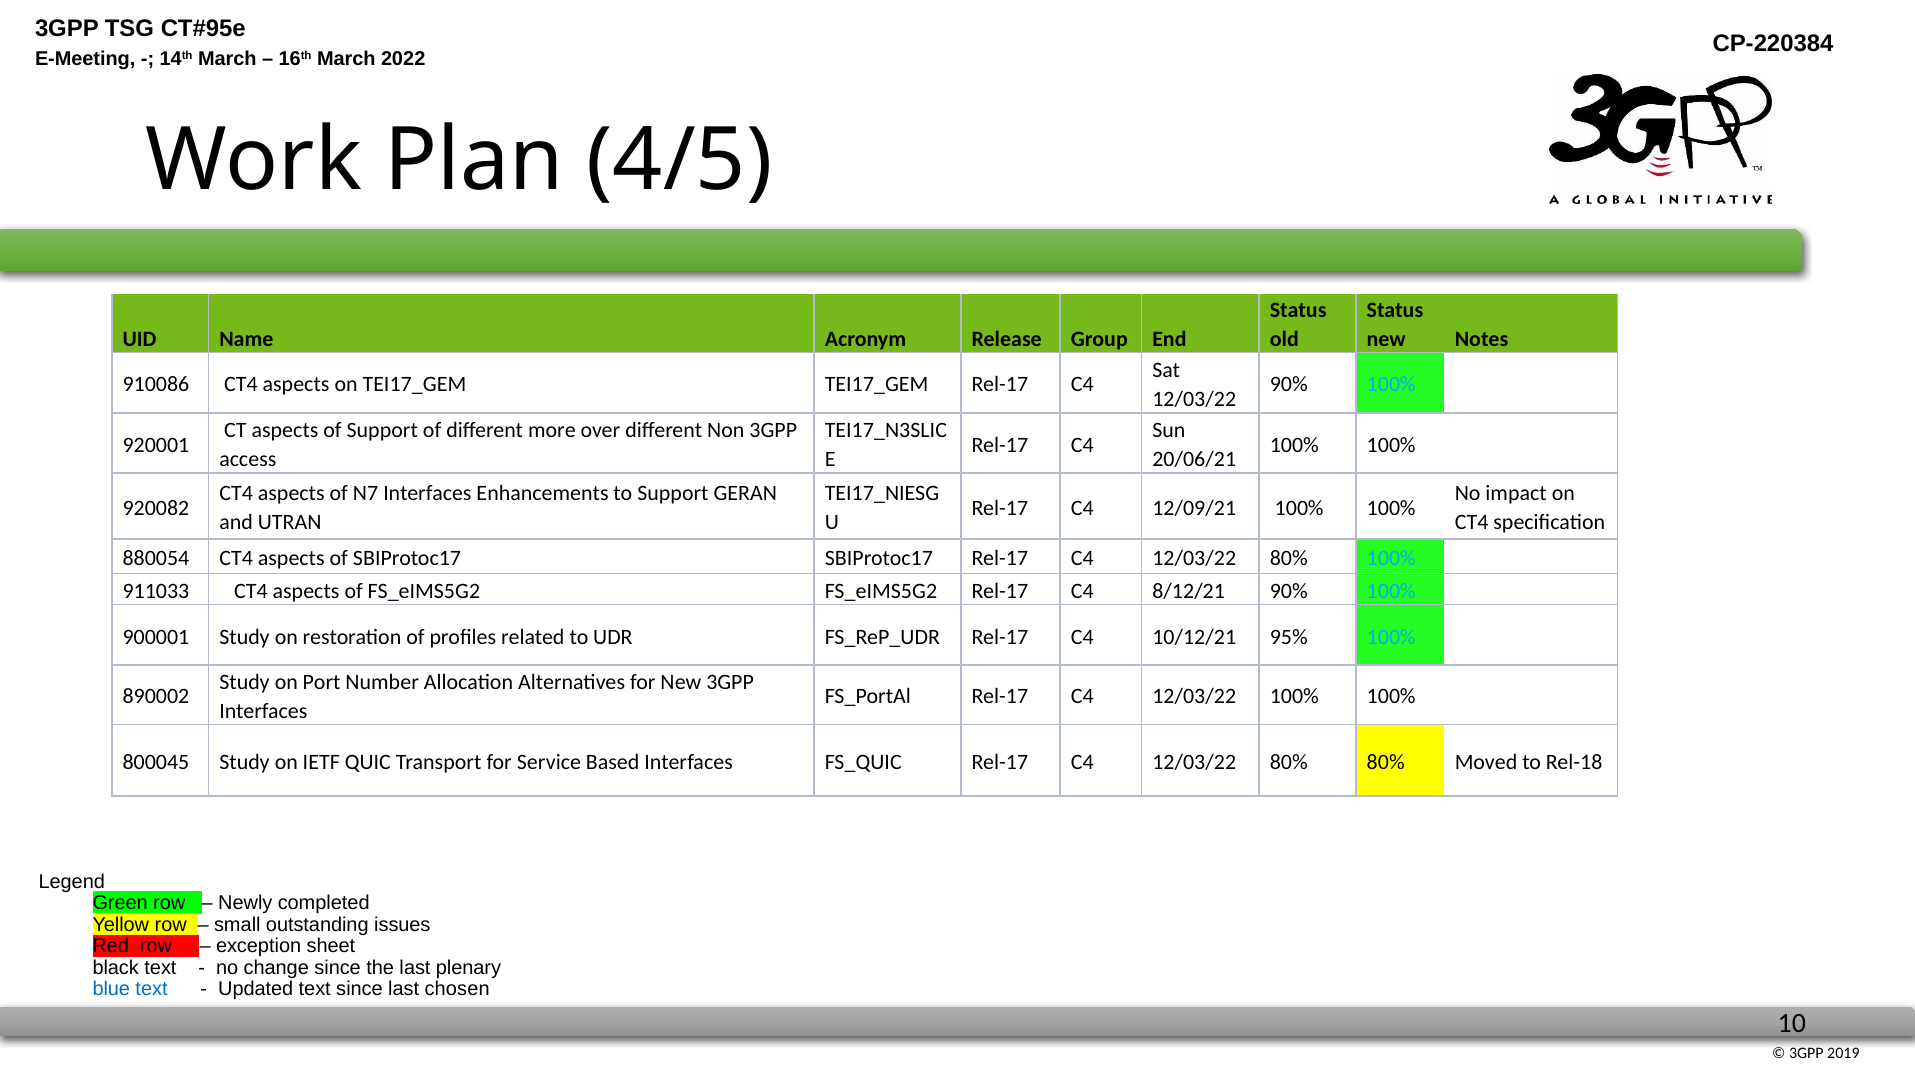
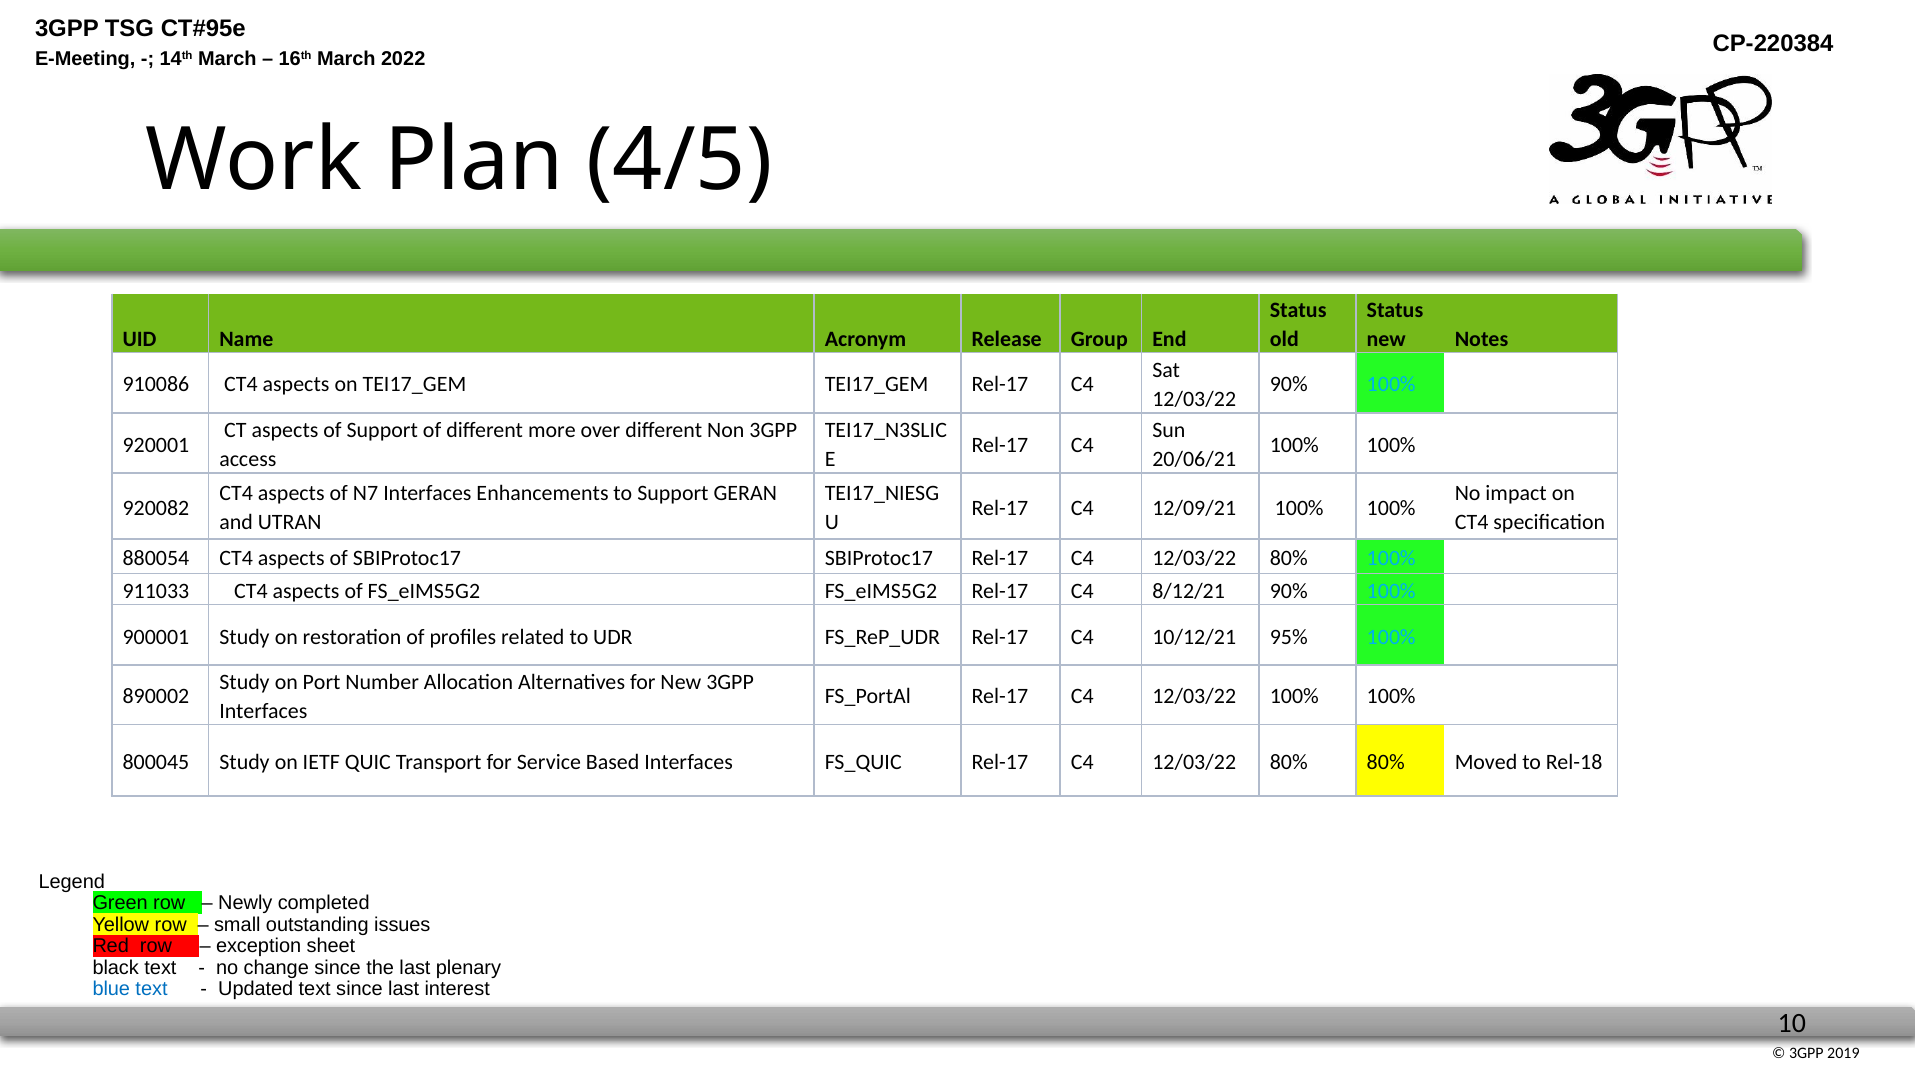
chosen: chosen -> interest
